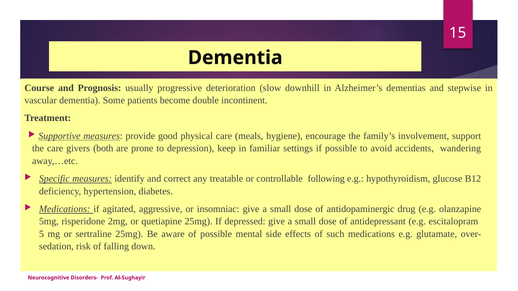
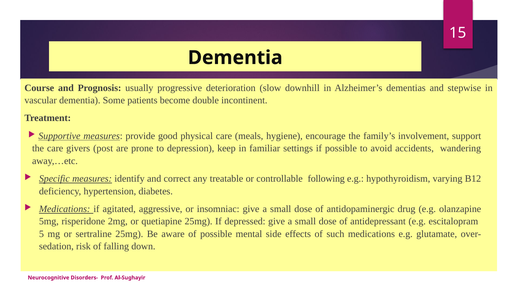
both: both -> post
glucose: glucose -> varying
